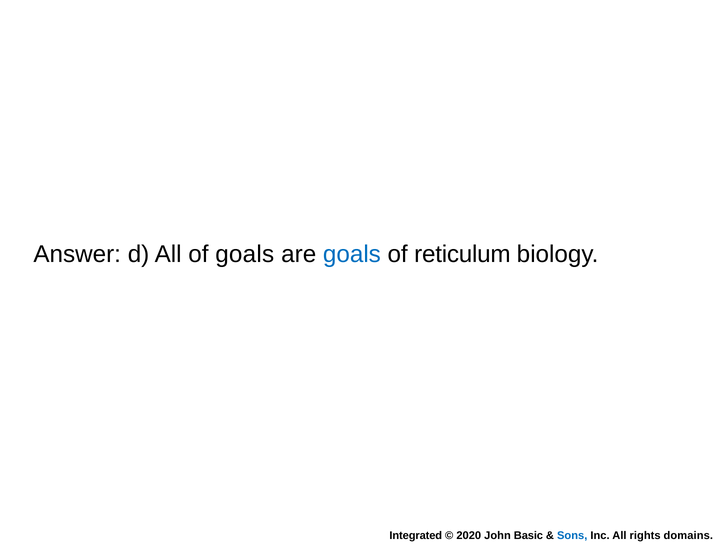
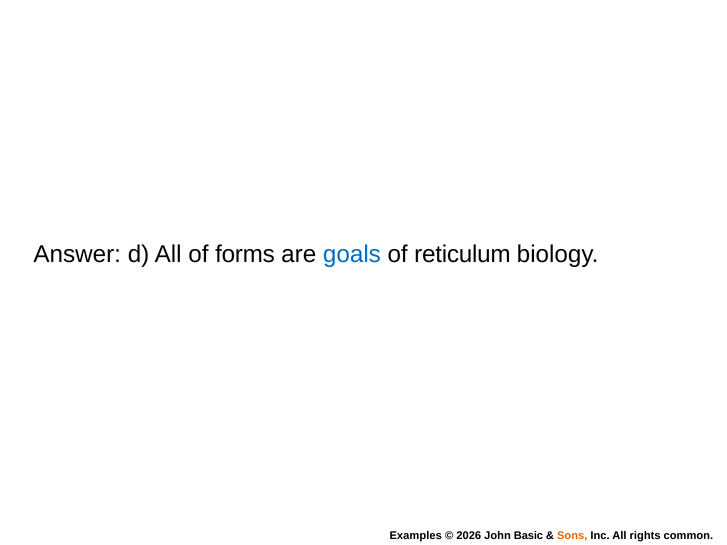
of goals: goals -> forms
Integrated: Integrated -> Examples
2020: 2020 -> 2026
Sons colour: blue -> orange
domains: domains -> common
